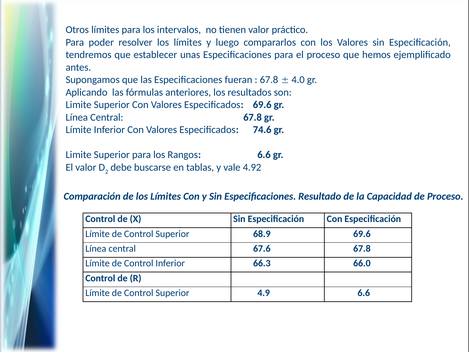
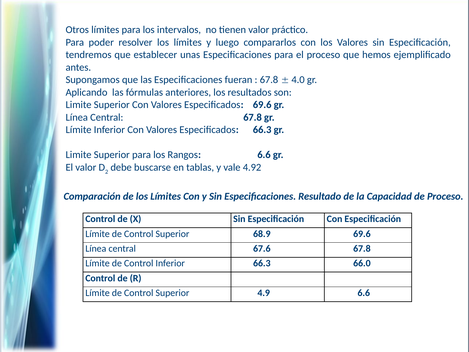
Especificados 74.6: 74.6 -> 66.3
